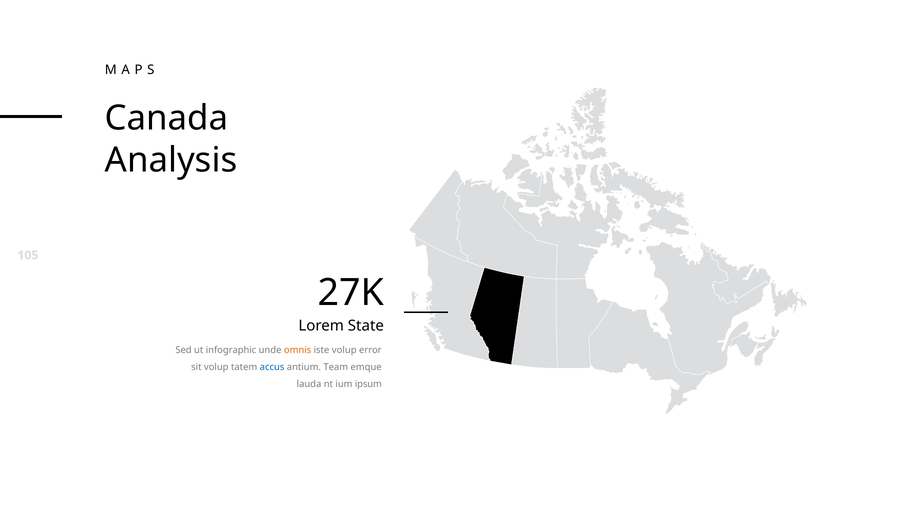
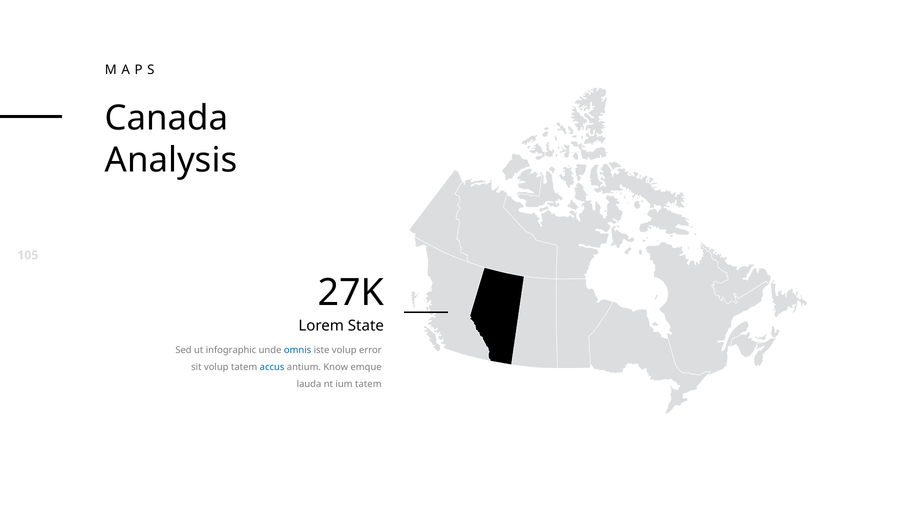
omnis colour: orange -> blue
Team: Team -> Know
ium ipsum: ipsum -> tatem
